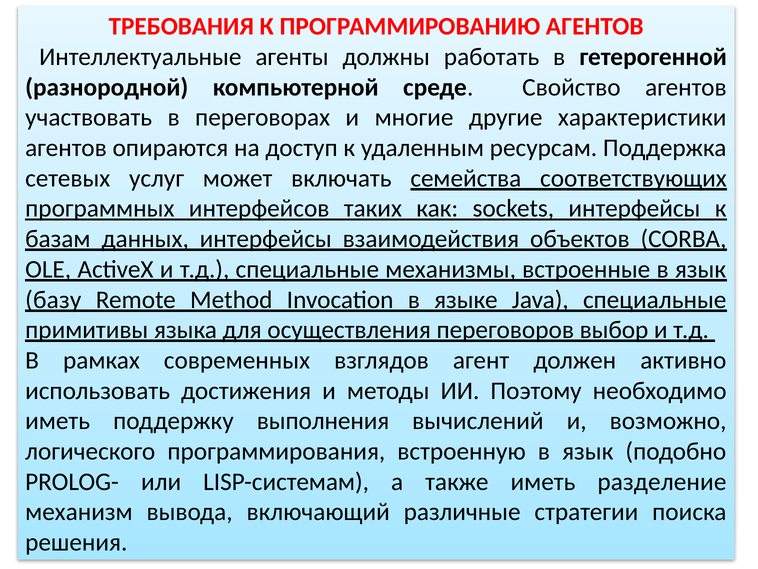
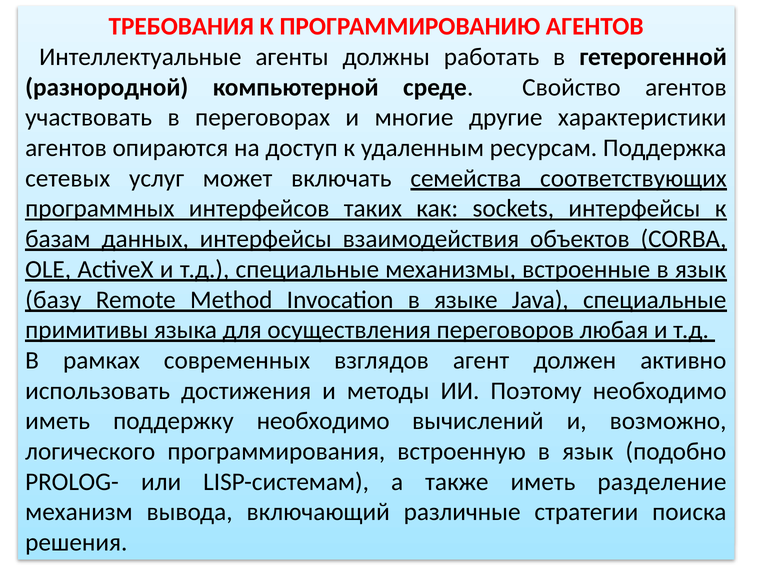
выбор: выбор -> любая
поддержку выполнения: выполнения -> необходимо
